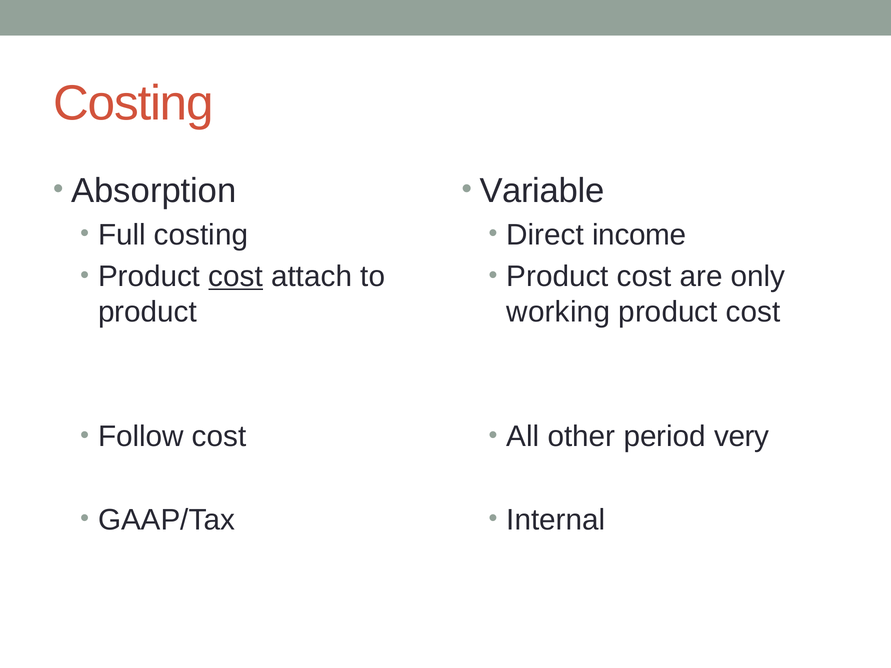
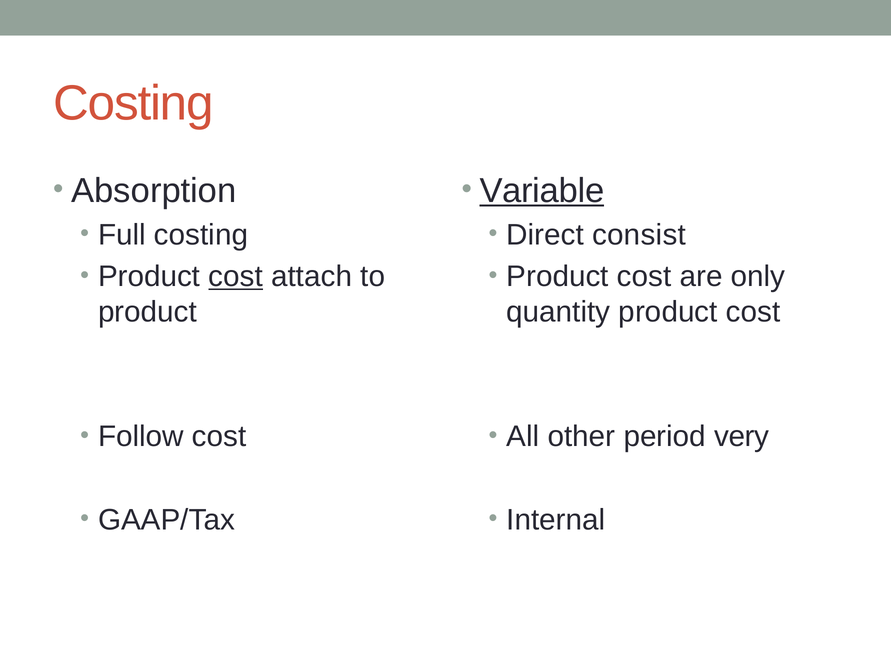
Variable underline: none -> present
income: income -> consist
working: working -> quantity
